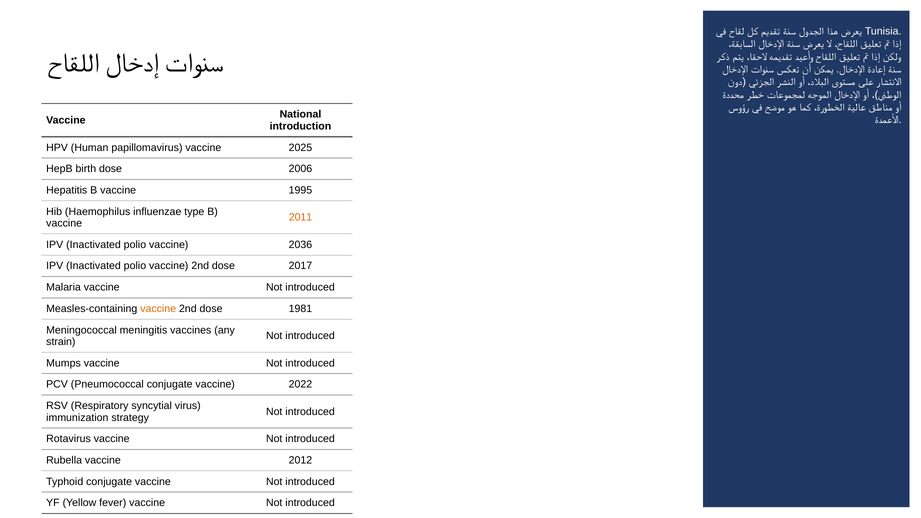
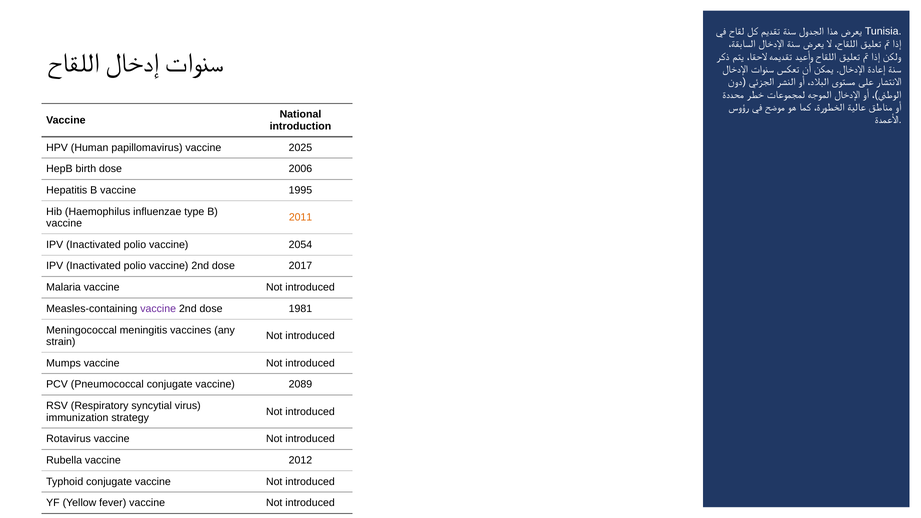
2036: 2036 -> 2054
vaccine at (158, 309) colour: orange -> purple
2022: 2022 -> 2089
